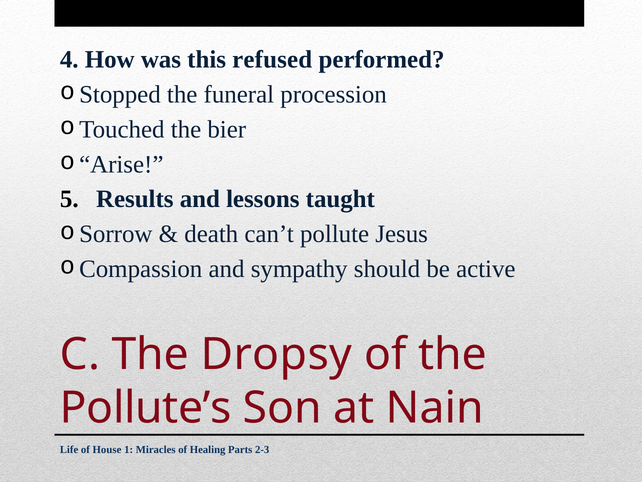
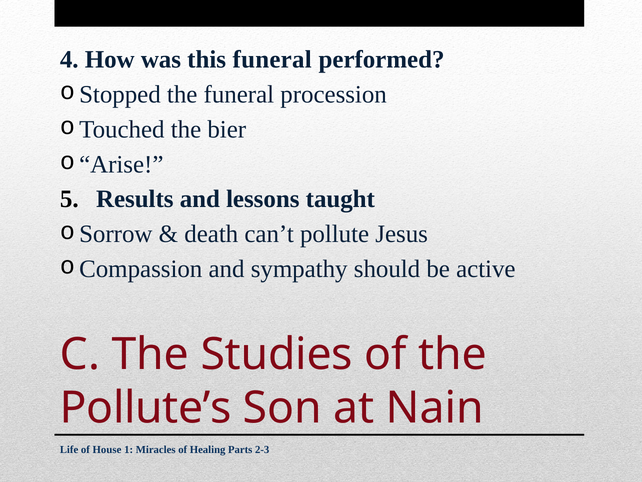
this refused: refused -> funeral
Dropsy: Dropsy -> Studies
